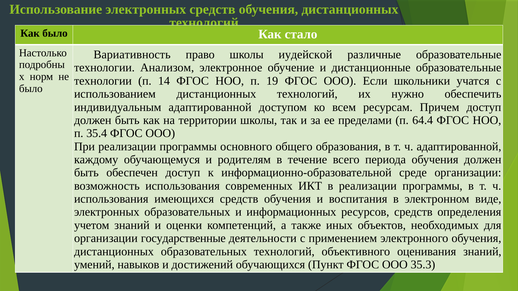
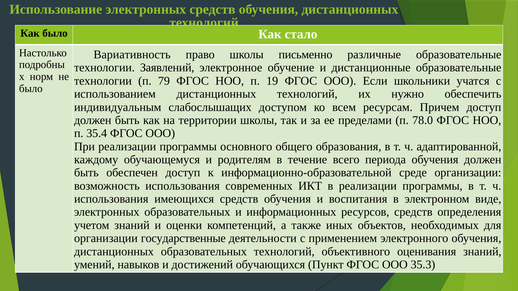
иудейской: иудейской -> письменно
Анализом: Анализом -> Заявлений
14: 14 -> 79
индивидуальным адаптированной: адаптированной -> слабослышащих
64.4: 64.4 -> 78.0
